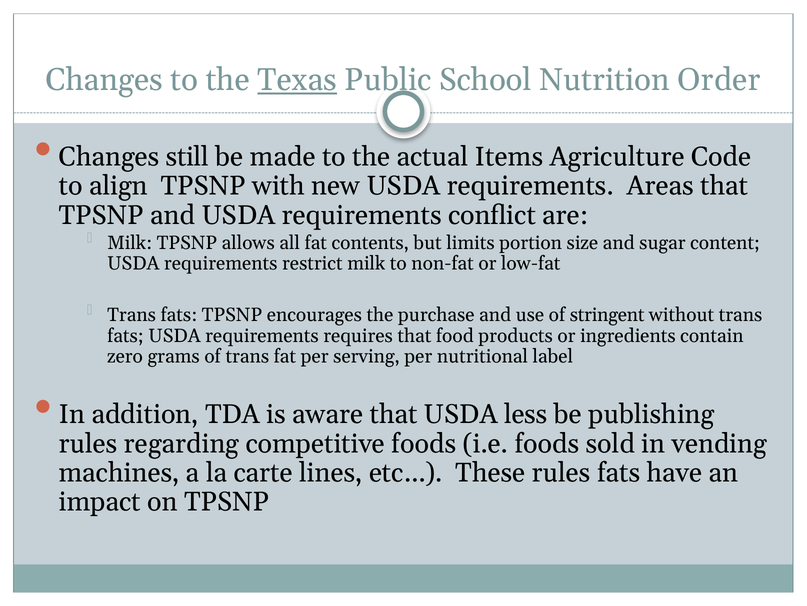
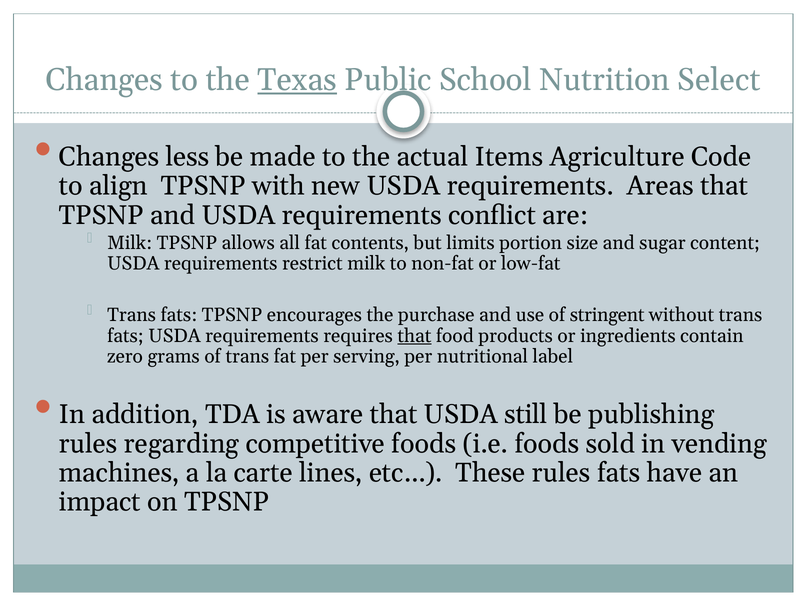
Order: Order -> Select
still: still -> less
that at (414, 335) underline: none -> present
less: less -> still
